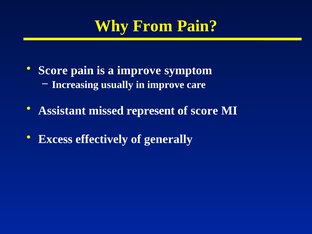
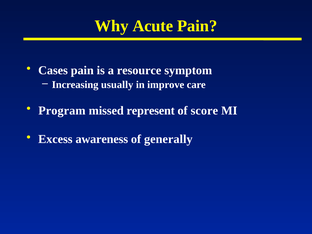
From: From -> Acute
Score at (53, 70): Score -> Cases
a improve: improve -> resource
Assistant: Assistant -> Program
effectively: effectively -> awareness
